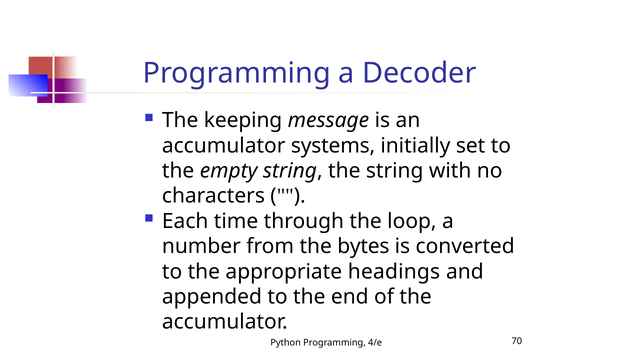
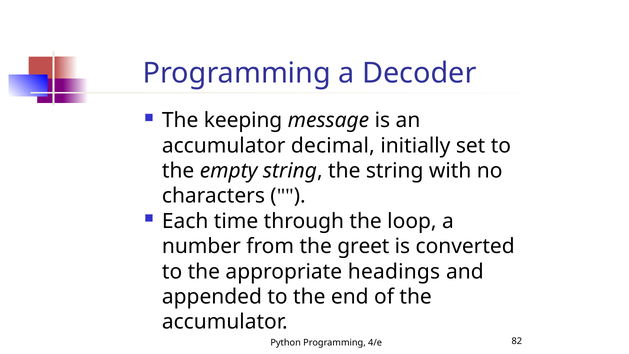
systems: systems -> decimal
bytes: bytes -> greet
70: 70 -> 82
